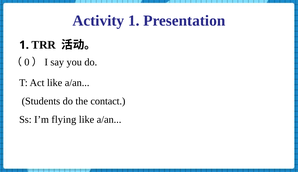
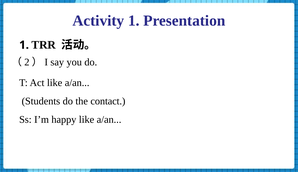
0: 0 -> 2
flying: flying -> happy
